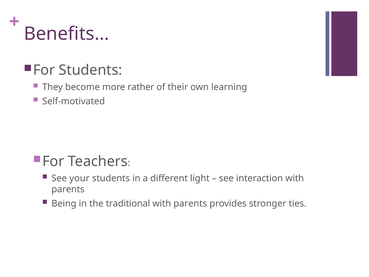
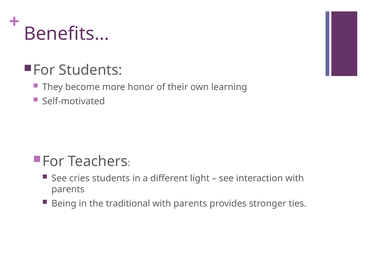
rather: rather -> honor
your: your -> cries
